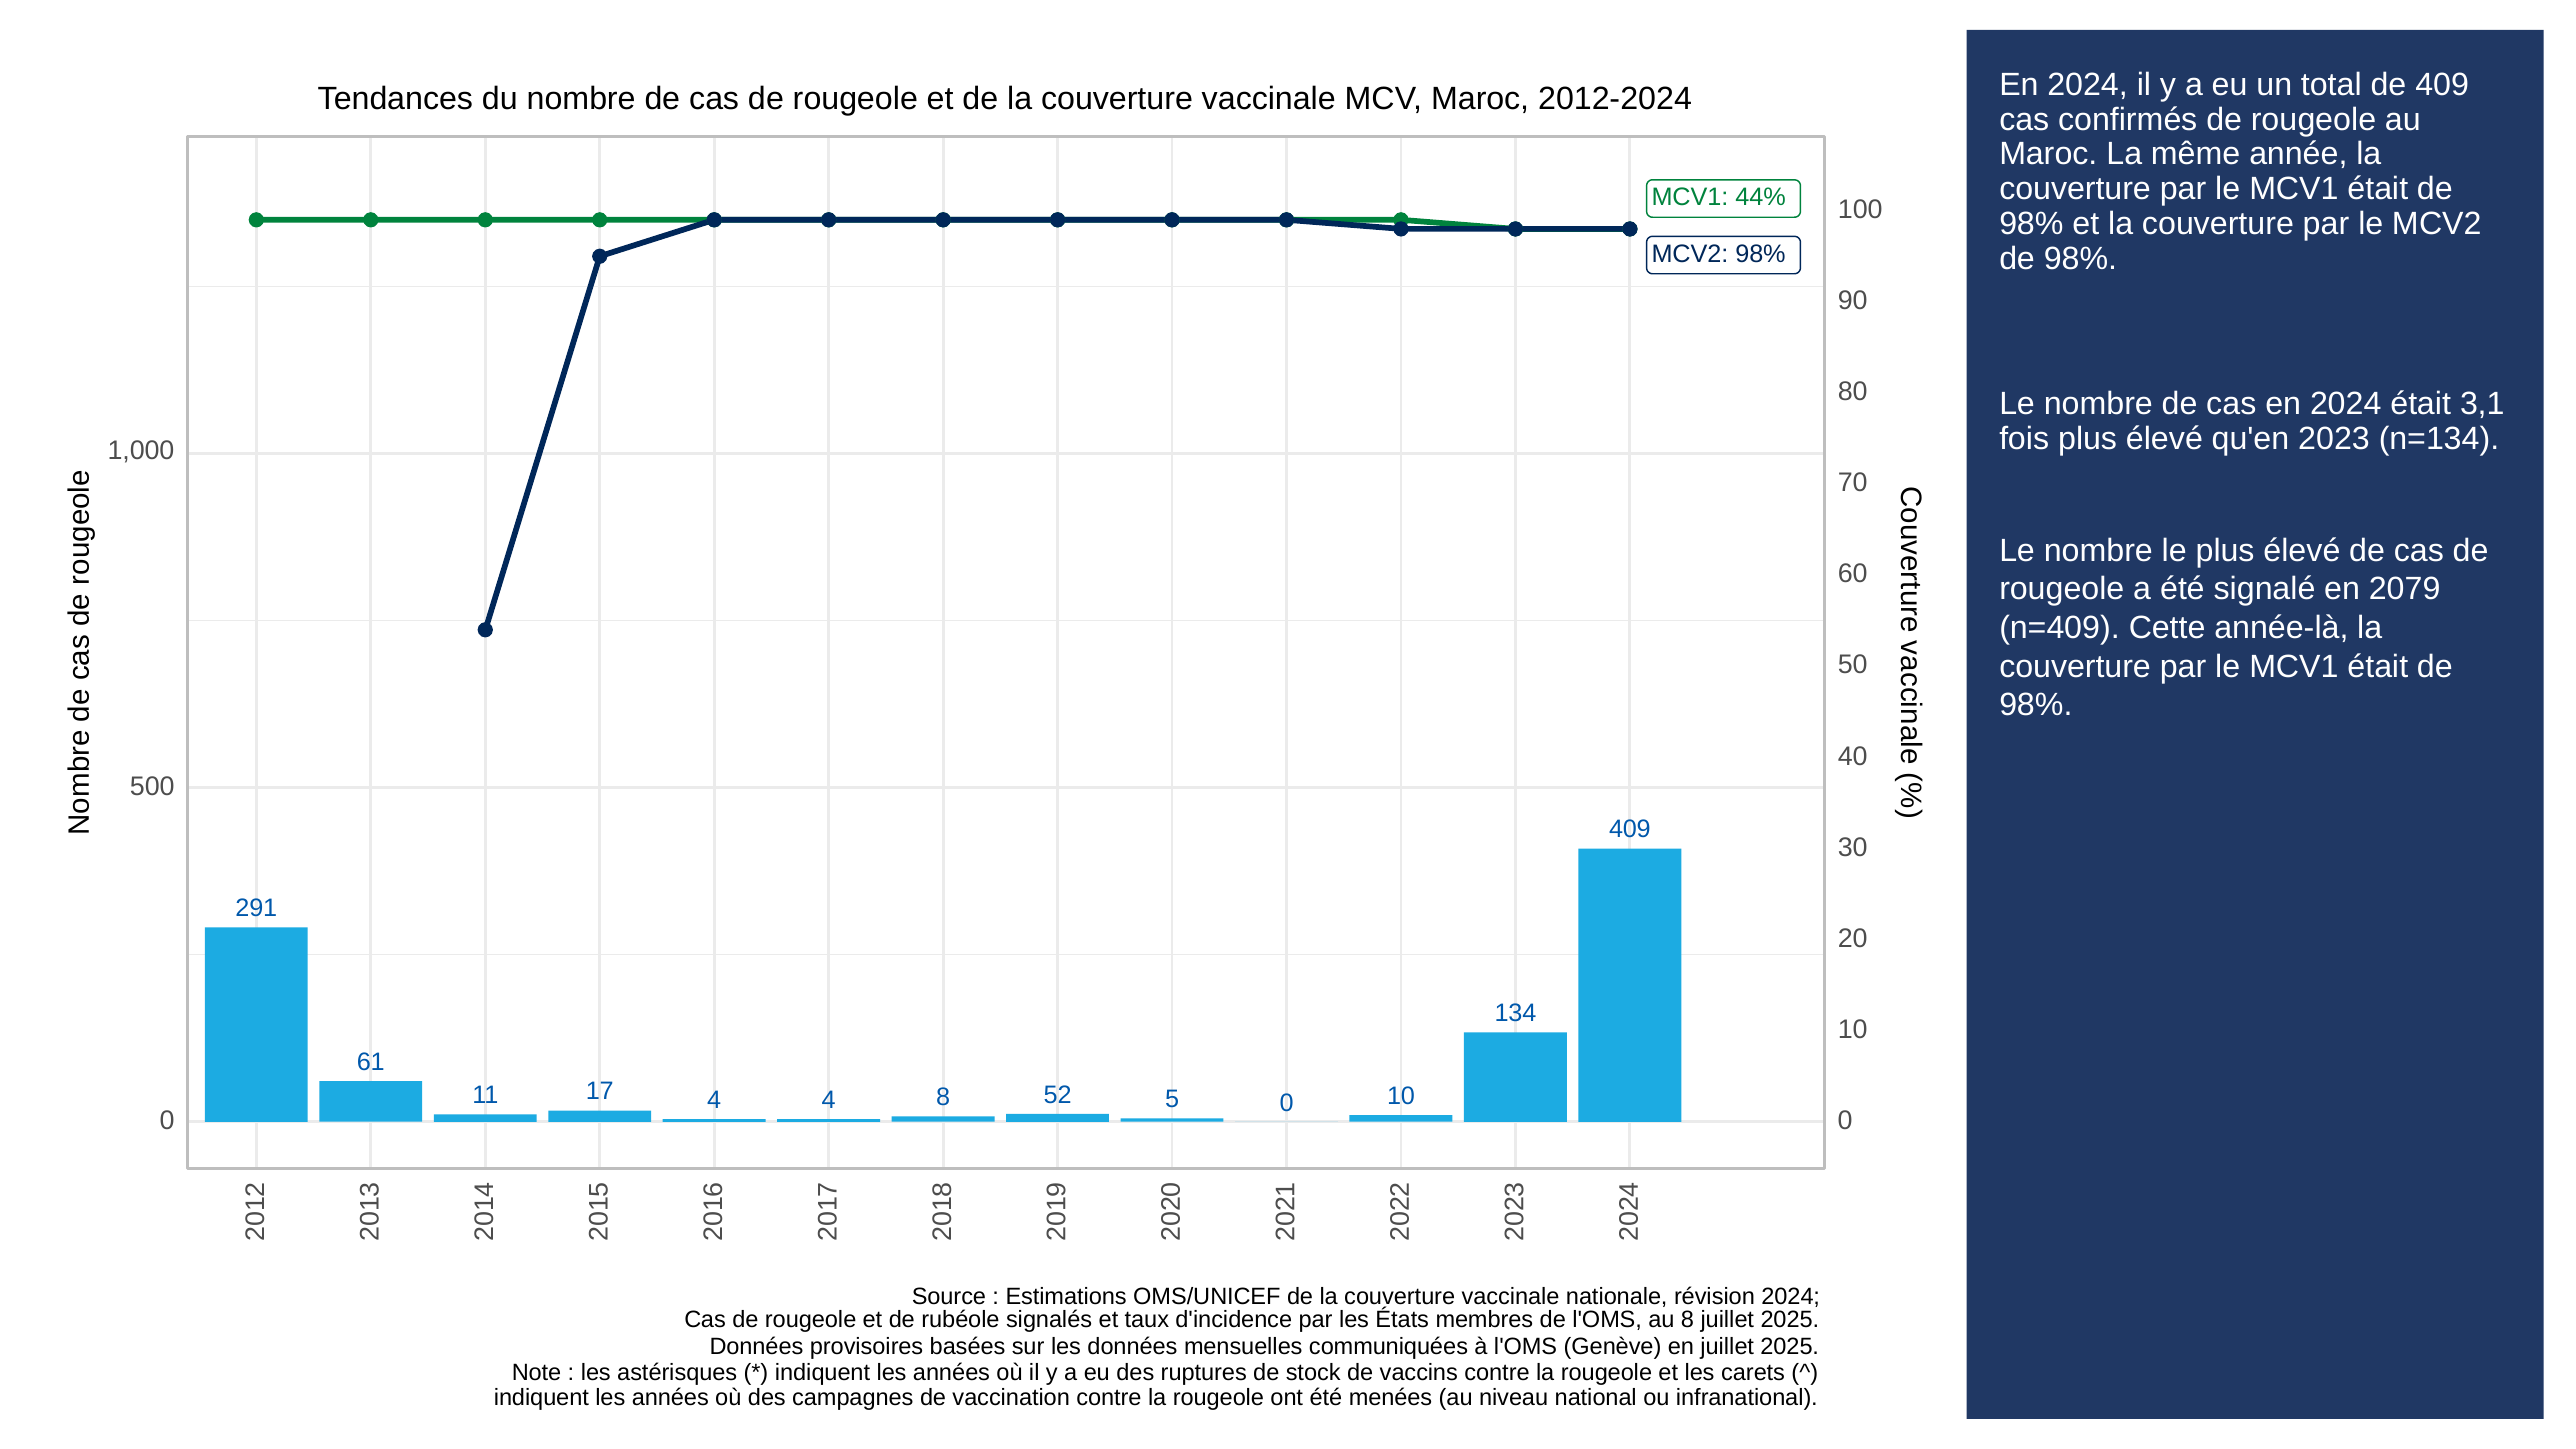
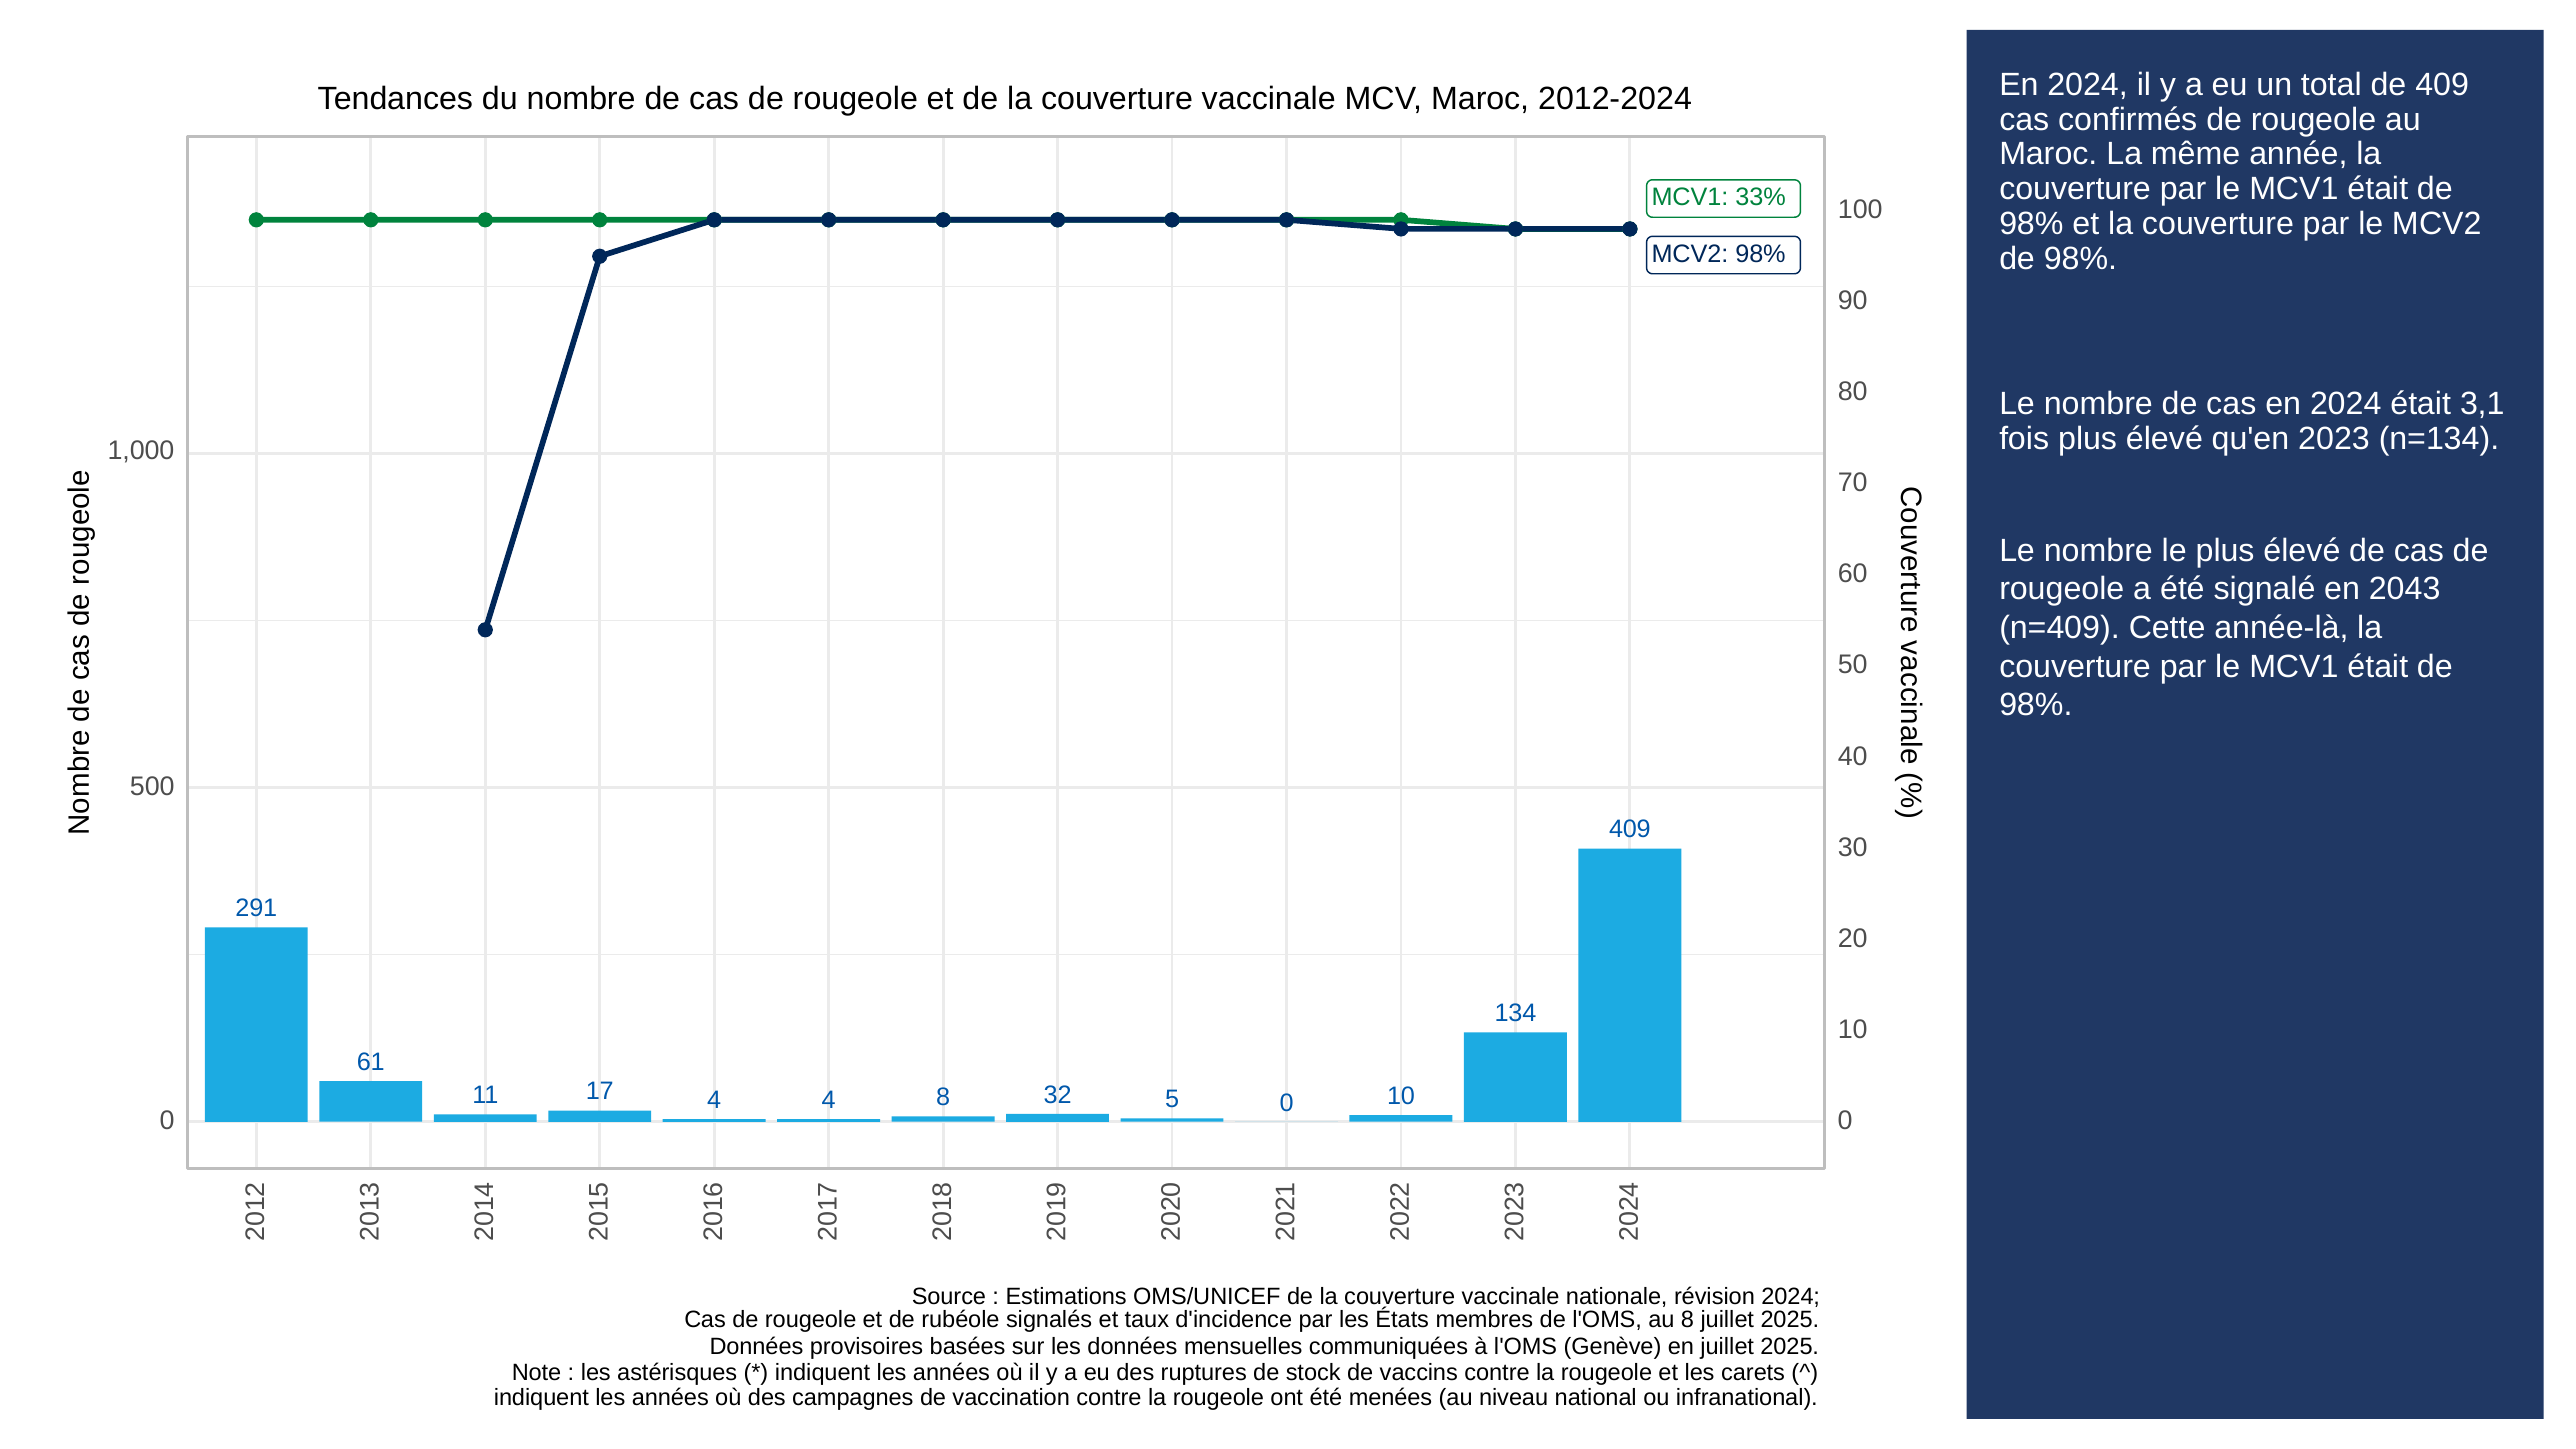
44%: 44% -> 33%
2079: 2079 -> 2043
52: 52 -> 32
